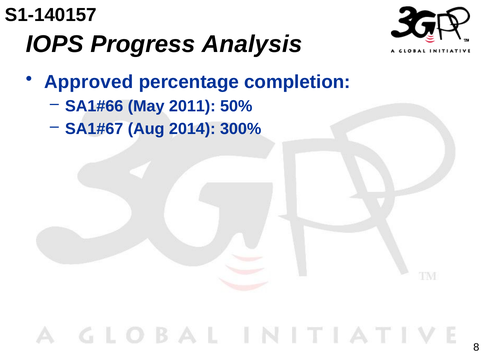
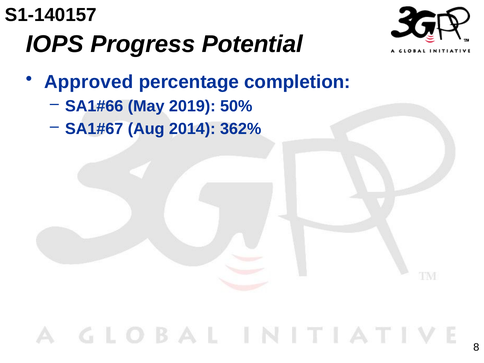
Analysis: Analysis -> Potential
2011: 2011 -> 2019
300%: 300% -> 362%
